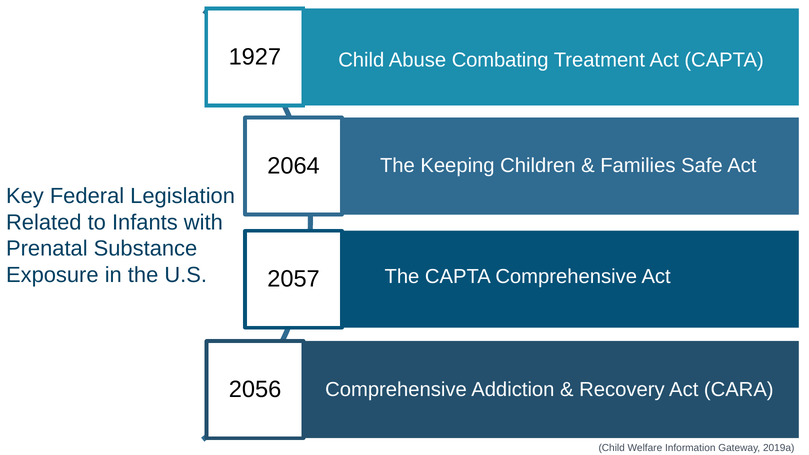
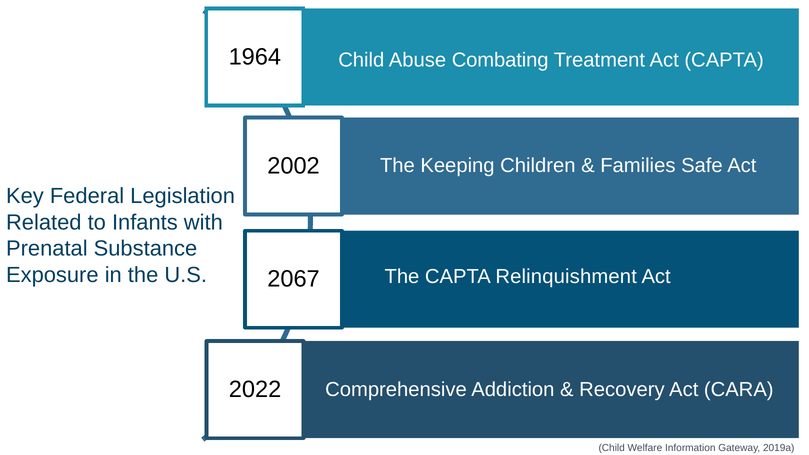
1927: 1927 -> 1964
2064: 2064 -> 2002
2057: 2057 -> 2067
CAPTA Comprehensive: Comprehensive -> Relinquishment
2056: 2056 -> 2022
